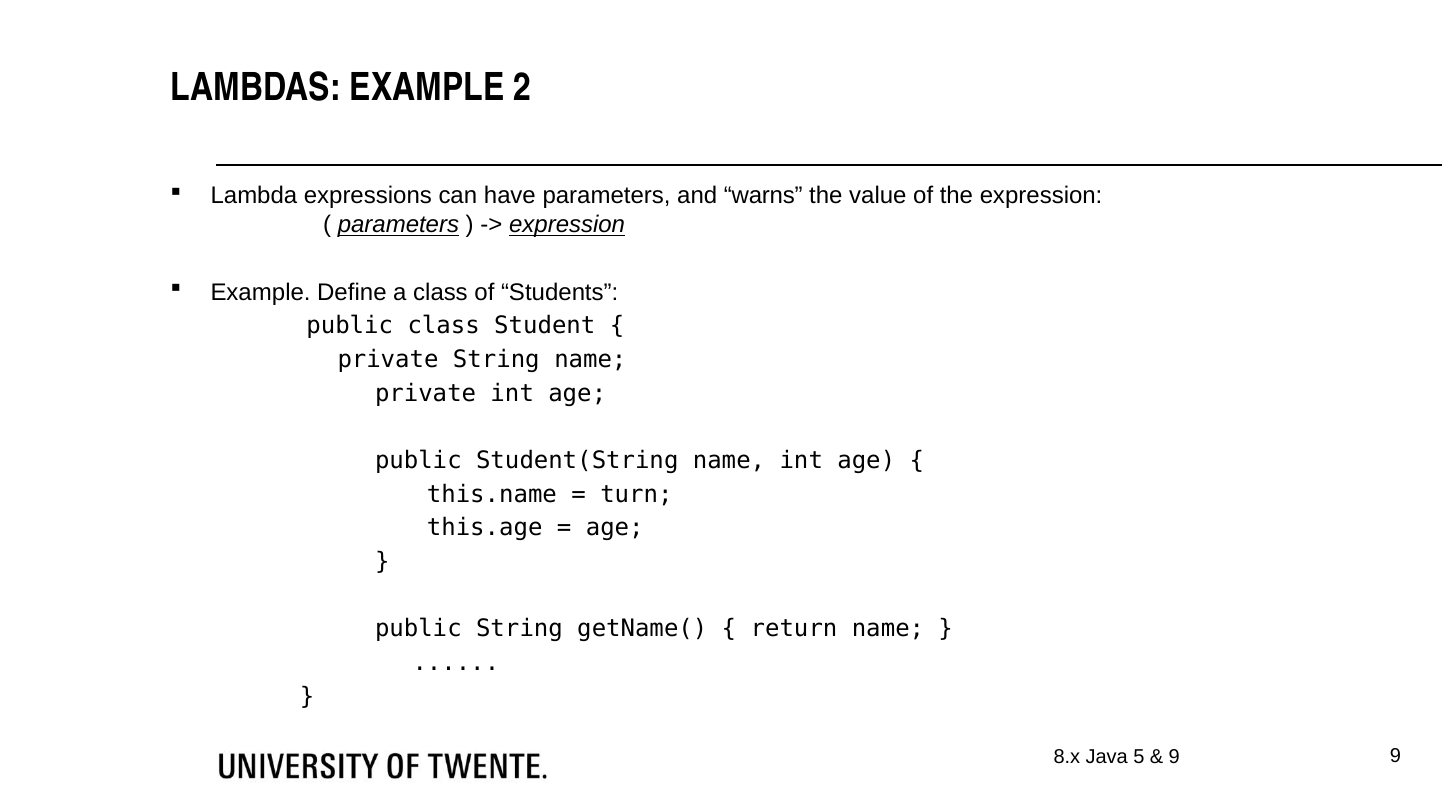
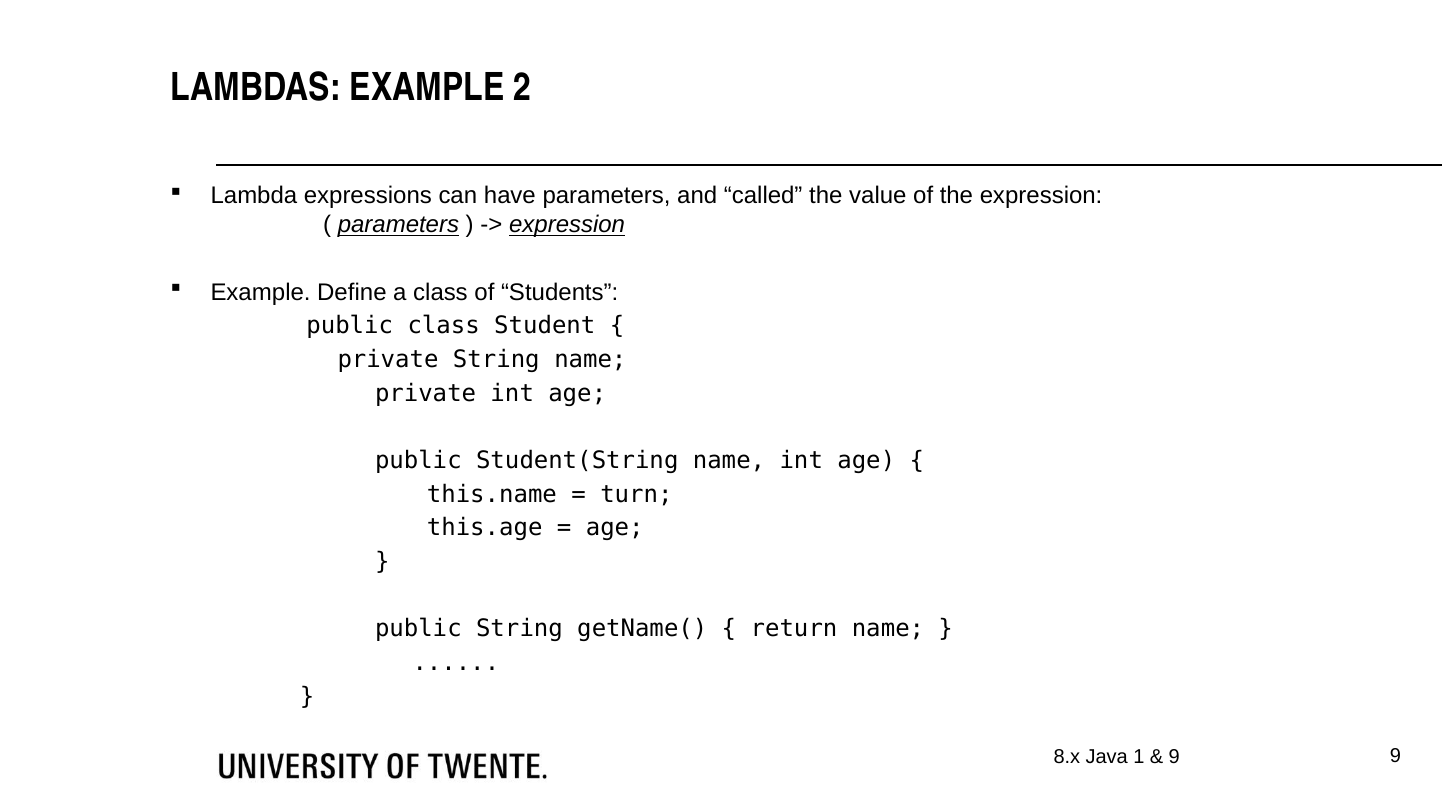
warns: warns -> called
5: 5 -> 1
